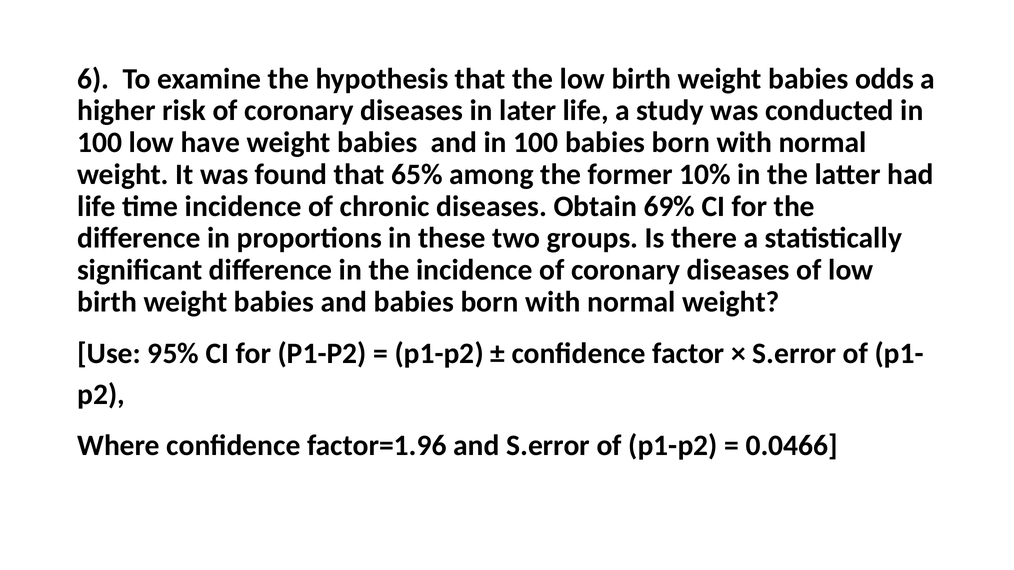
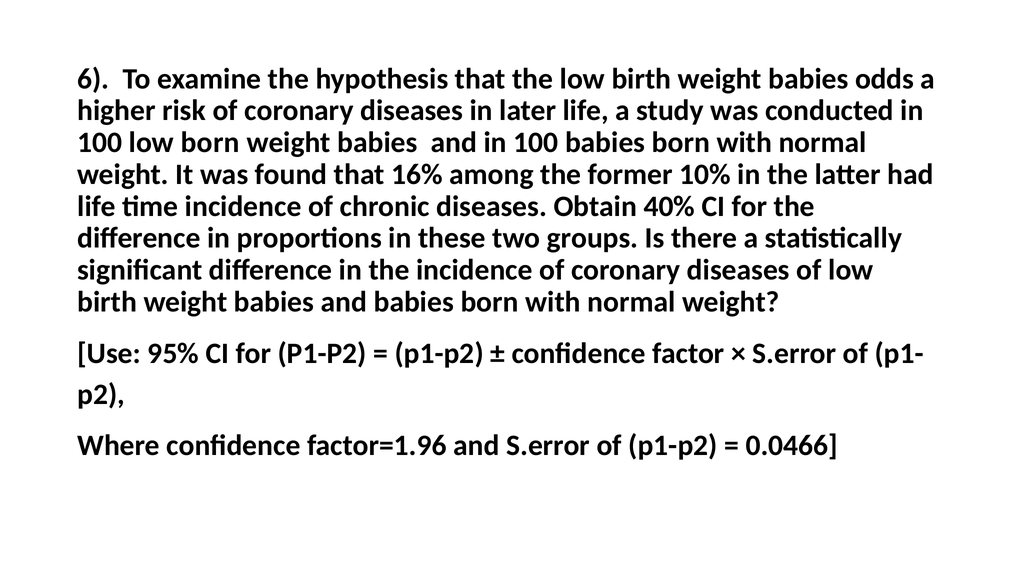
low have: have -> born
65%: 65% -> 16%
69%: 69% -> 40%
